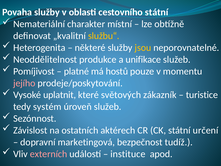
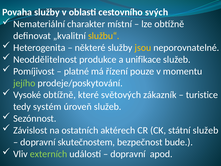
cestovního státní: státní -> svých
hostů: hostů -> řízení
jejího colour: pink -> light green
Vysoké uplatnit: uplatnit -> obtížně
státní určení: určení -> služeb
marketingová: marketingová -> skutečnostem
tudíž: tudíž -> bude
externích colour: pink -> light green
instituce at (128, 154): instituce -> dopravní
